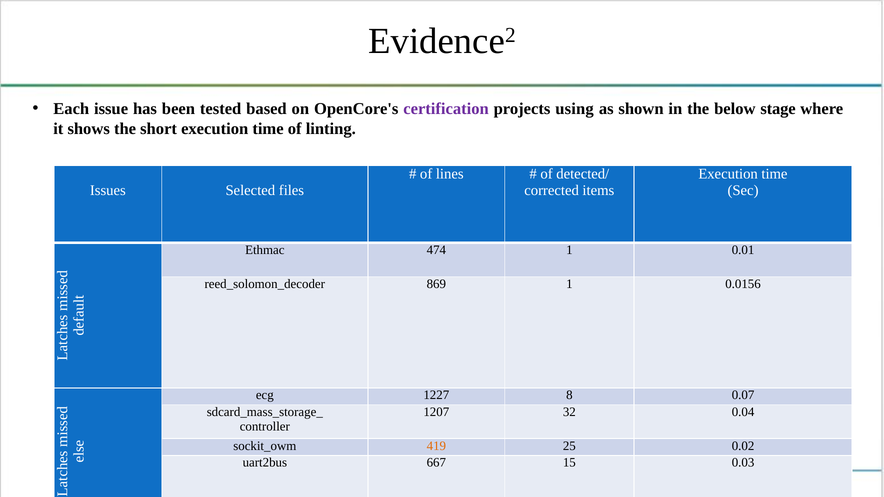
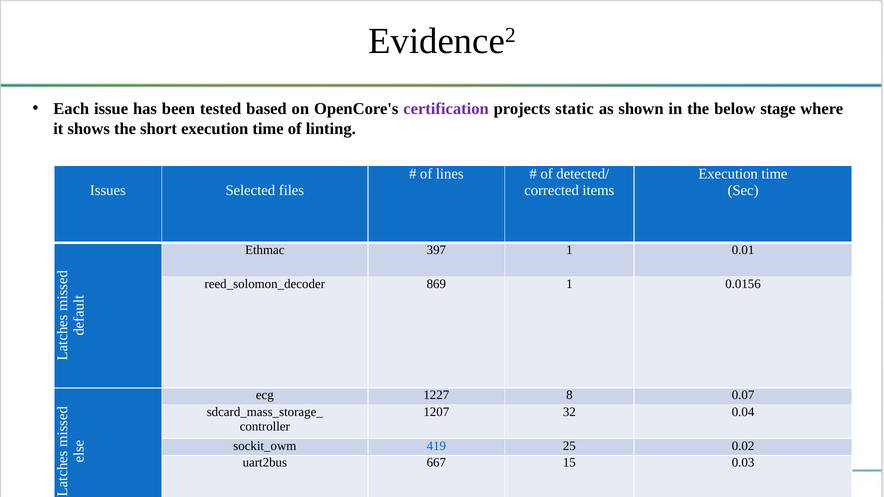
using: using -> static
474: 474 -> 397
419 colour: orange -> blue
